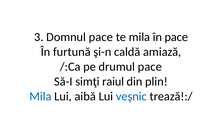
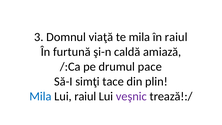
Domnul pace: pace -> viaţă
în pace: pace -> raiul
raiul: raiul -> tace
Lui aibă: aibă -> raiul
veşnic colour: blue -> purple
